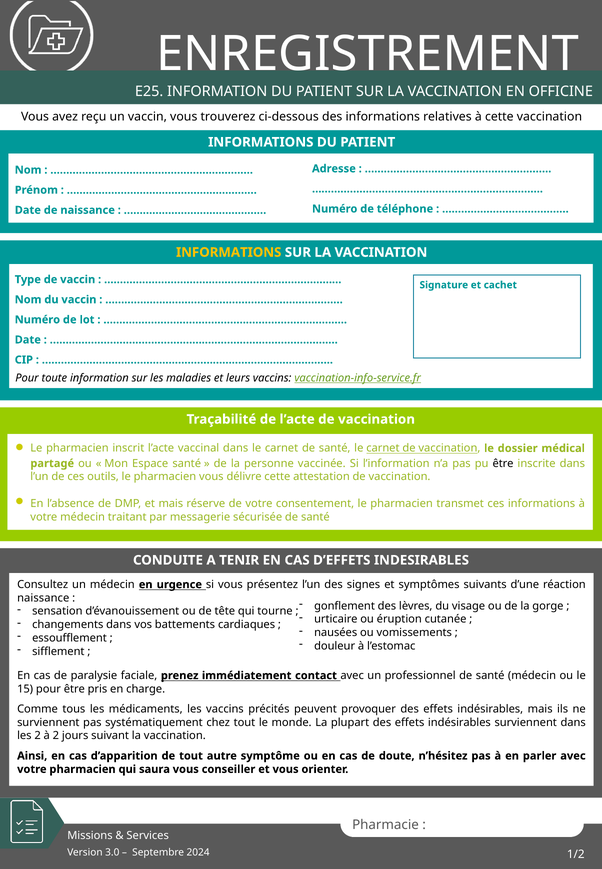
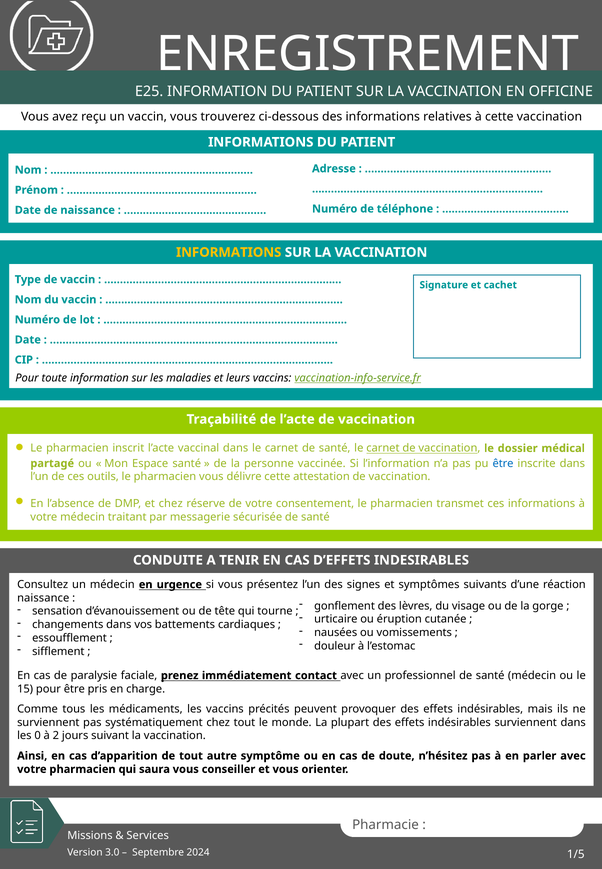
être at (503, 464) colour: black -> blue
et mais: mais -> chez
les 2: 2 -> 0
1/2: 1/2 -> 1/5
